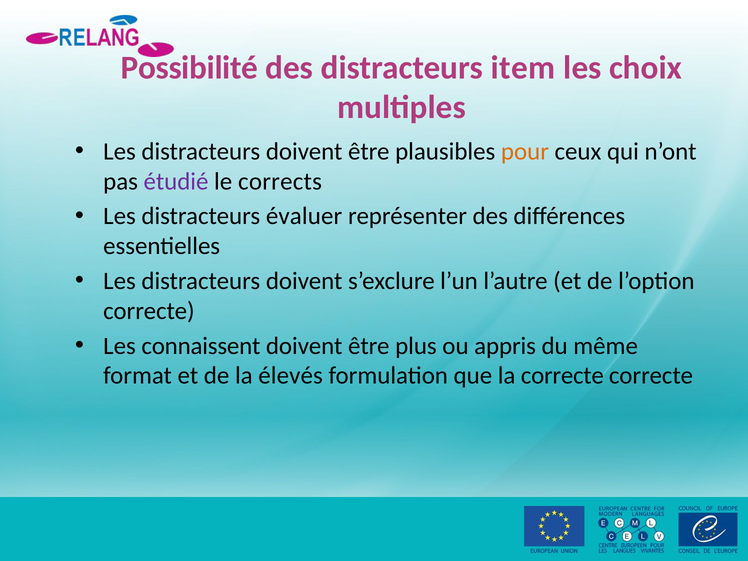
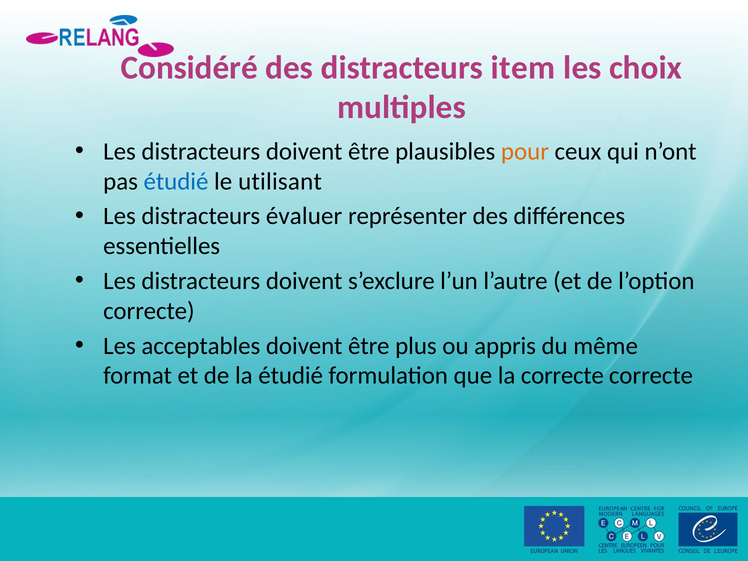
Possibilité: Possibilité -> Considéré
étudié at (176, 181) colour: purple -> blue
corrects: corrects -> utilisant
connaissent: connaissent -> acceptables
la élevés: élevés -> étudié
